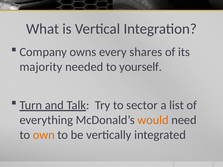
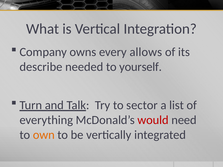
shares: shares -> allows
majority: majority -> describe
would colour: orange -> red
